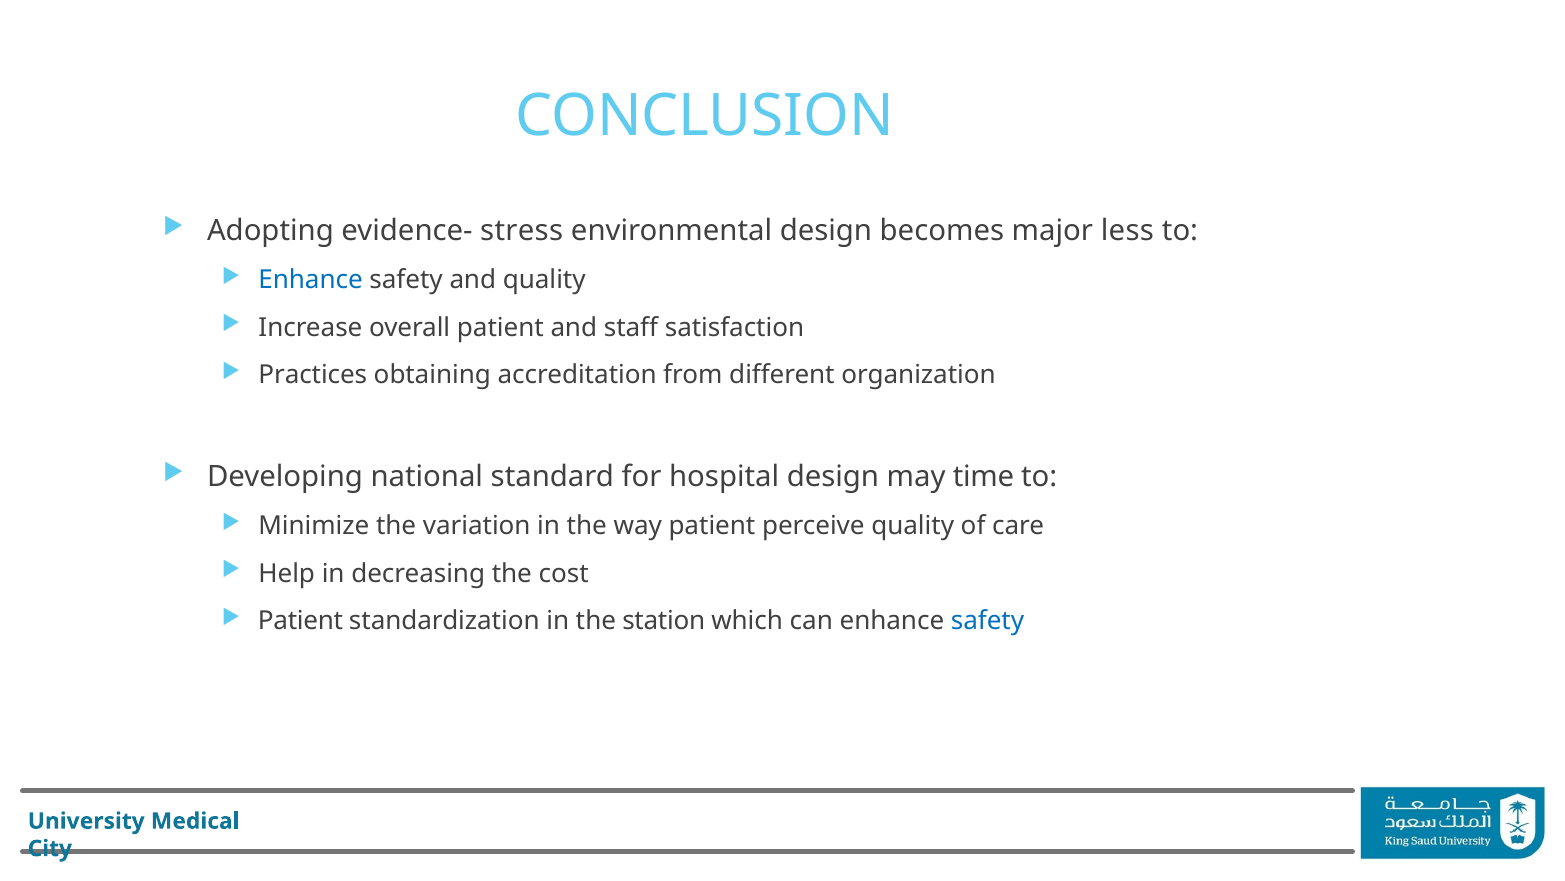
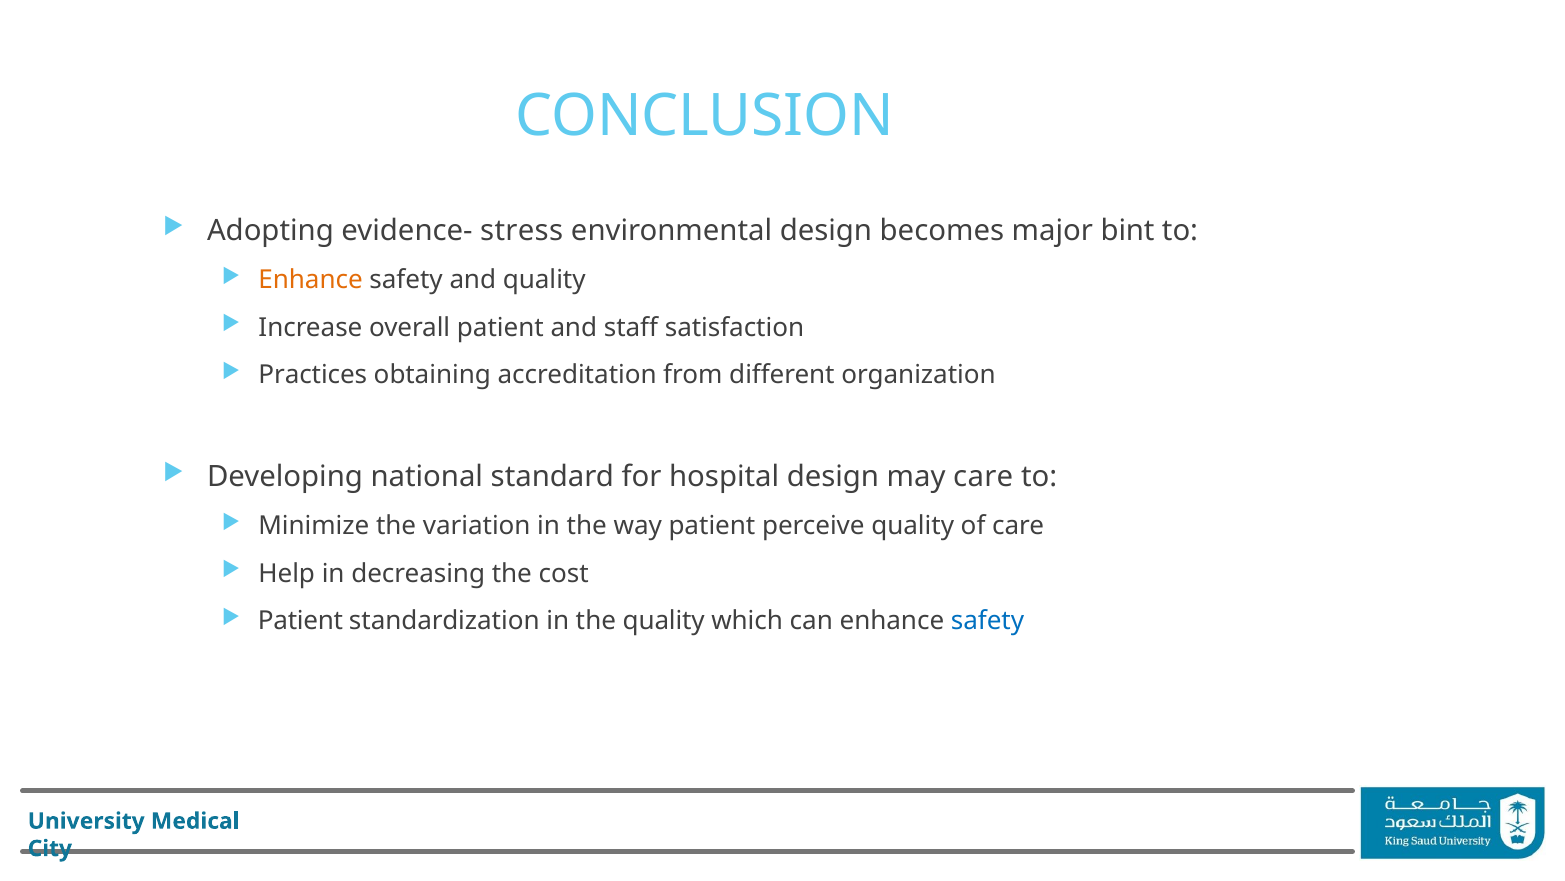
less: less -> bint
Enhance at (311, 280) colour: blue -> orange
may time: time -> care
the station: station -> quality
